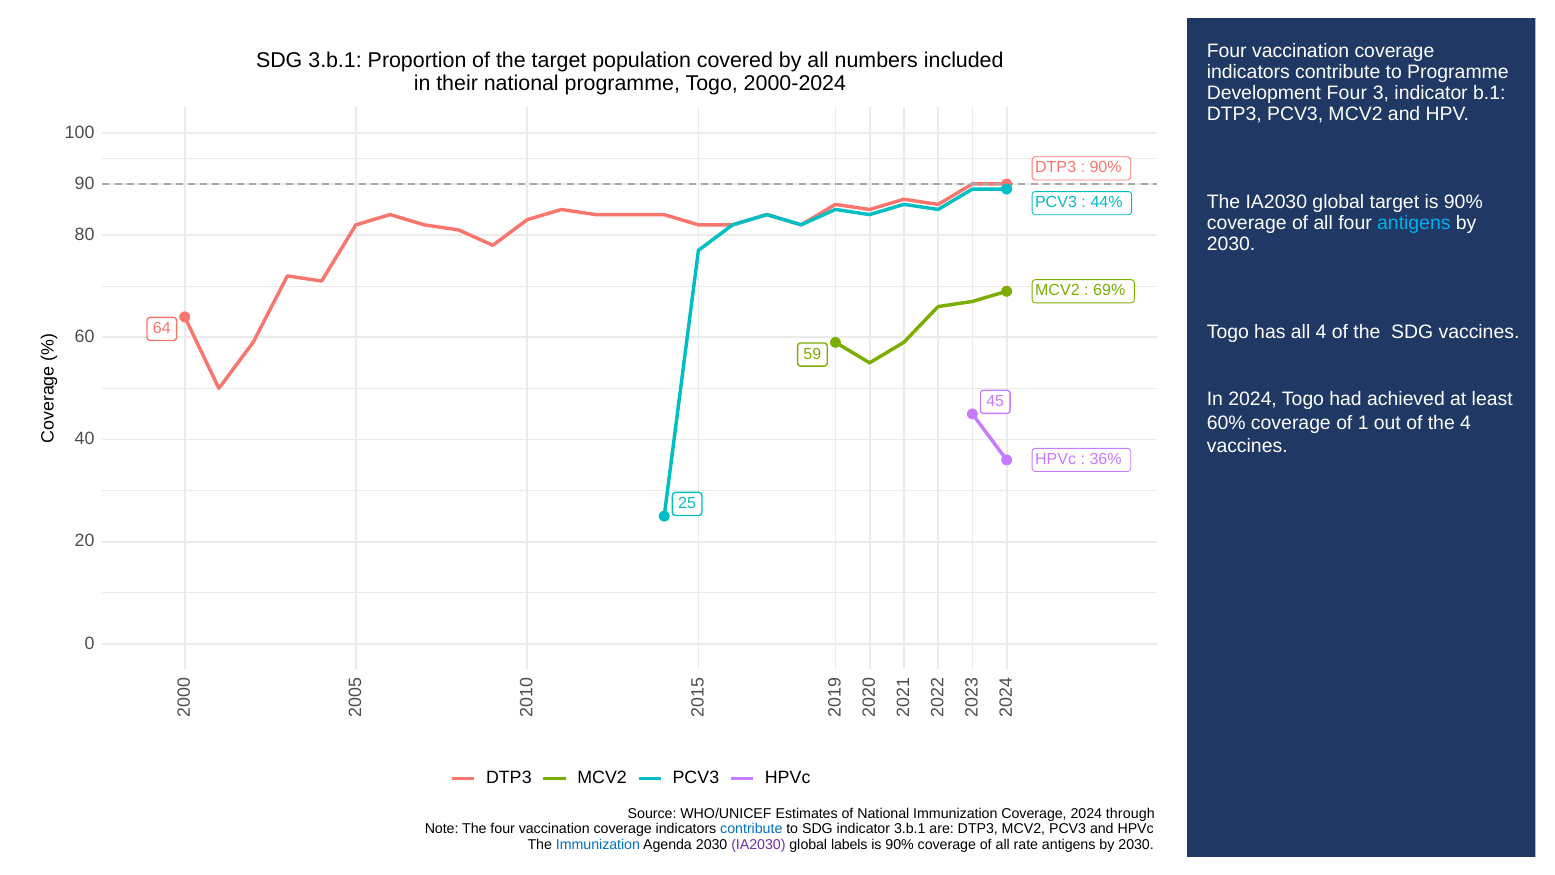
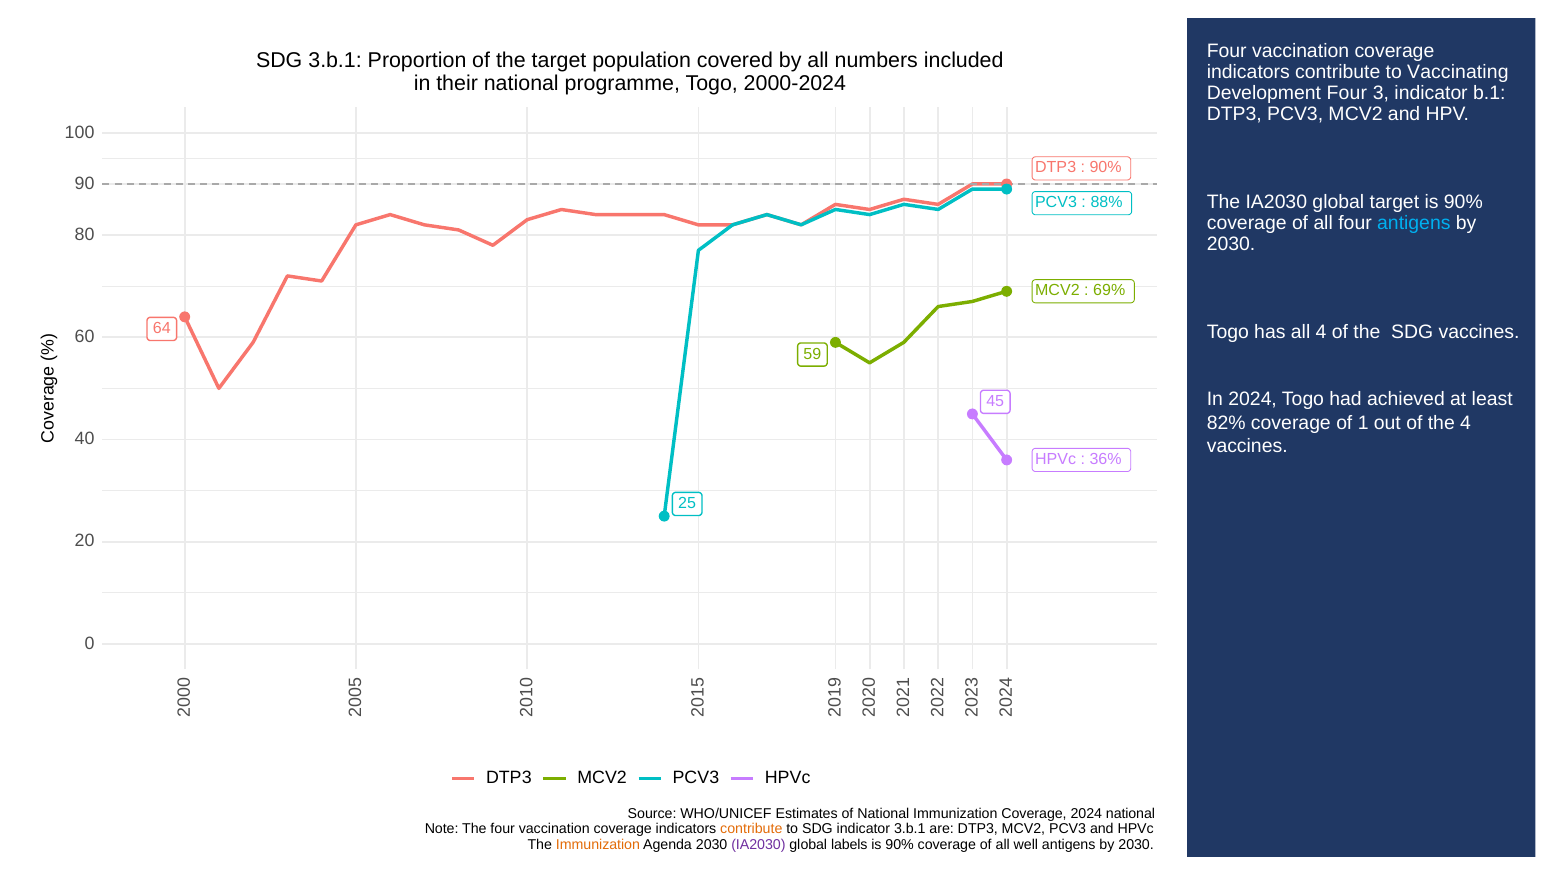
to Programme: Programme -> Vaccinating
44%: 44% -> 88%
60%: 60% -> 82%
2024 through: through -> national
contribute at (751, 829) colour: blue -> orange
Immunization at (598, 844) colour: blue -> orange
rate: rate -> well
